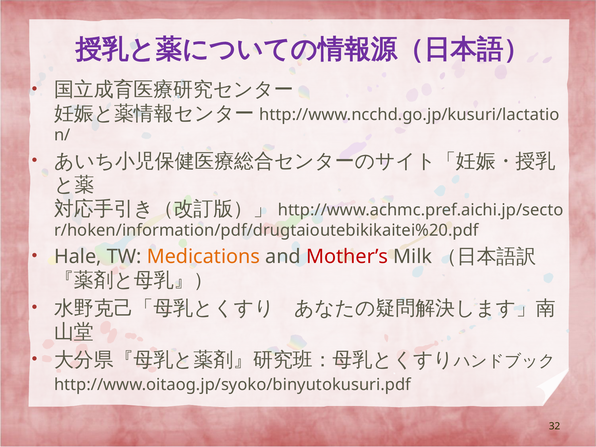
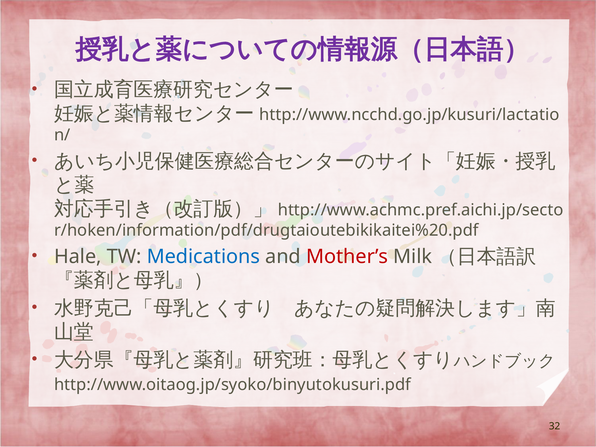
Medications colour: orange -> blue
